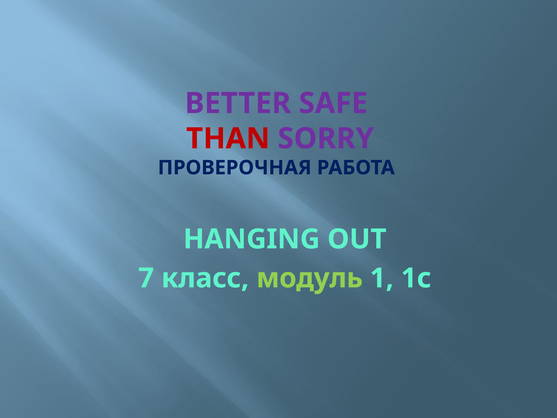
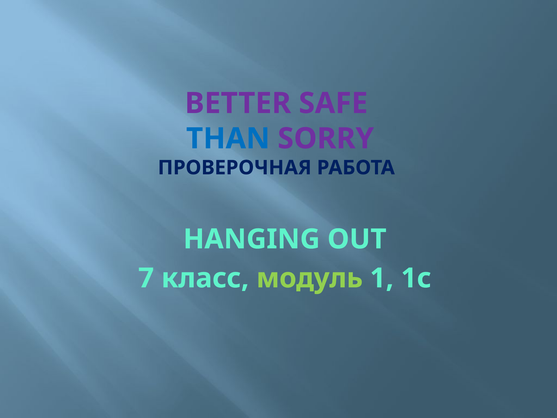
THAN colour: red -> blue
